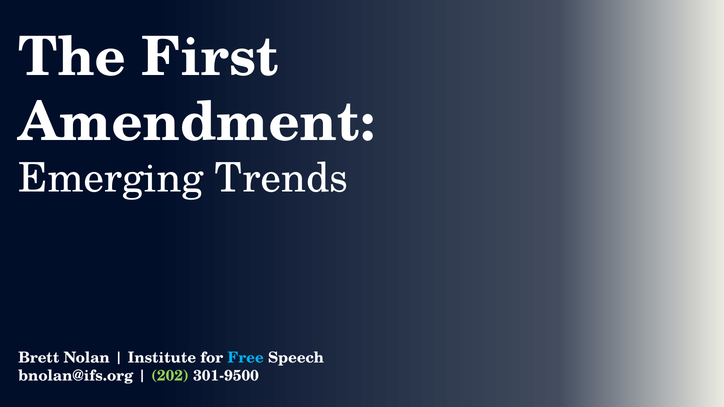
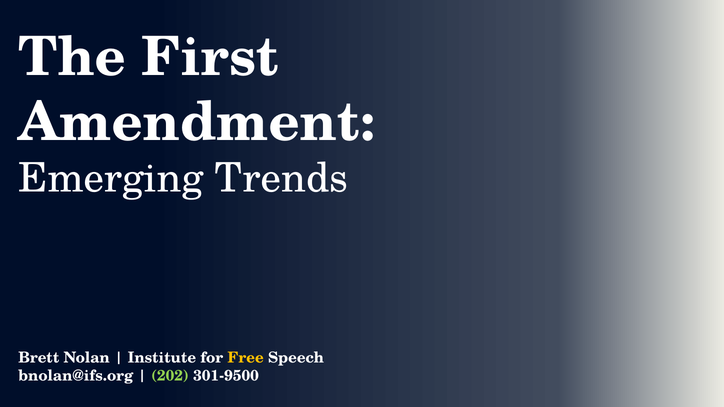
Free colour: light blue -> yellow
